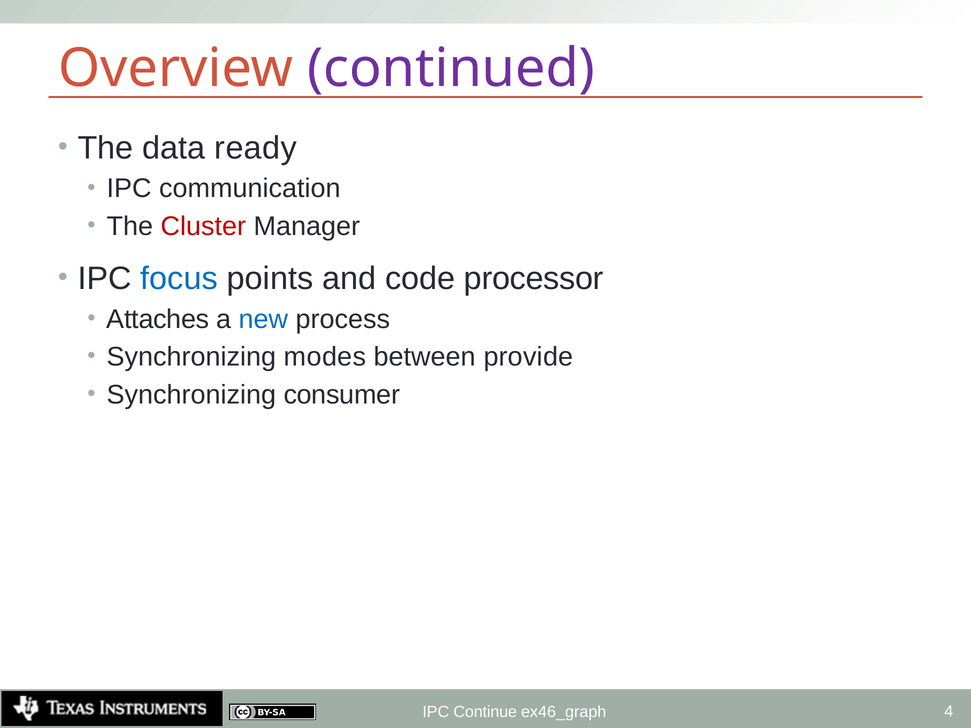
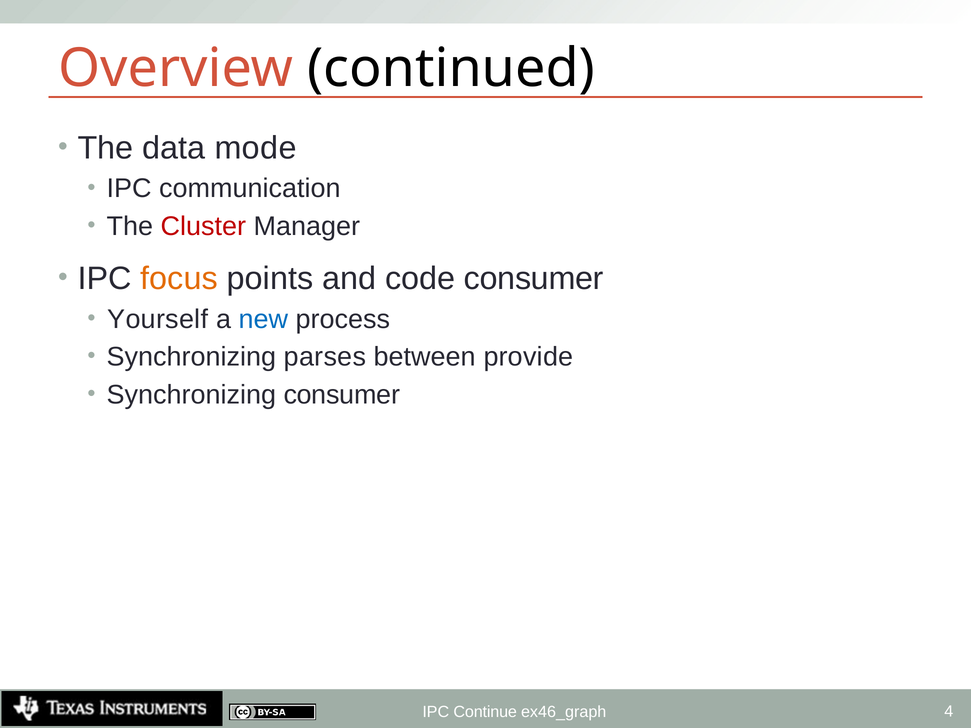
continued colour: purple -> black
ready: ready -> mode
focus colour: blue -> orange
code processor: processor -> consumer
Attaches: Attaches -> Yourself
modes: modes -> parses
